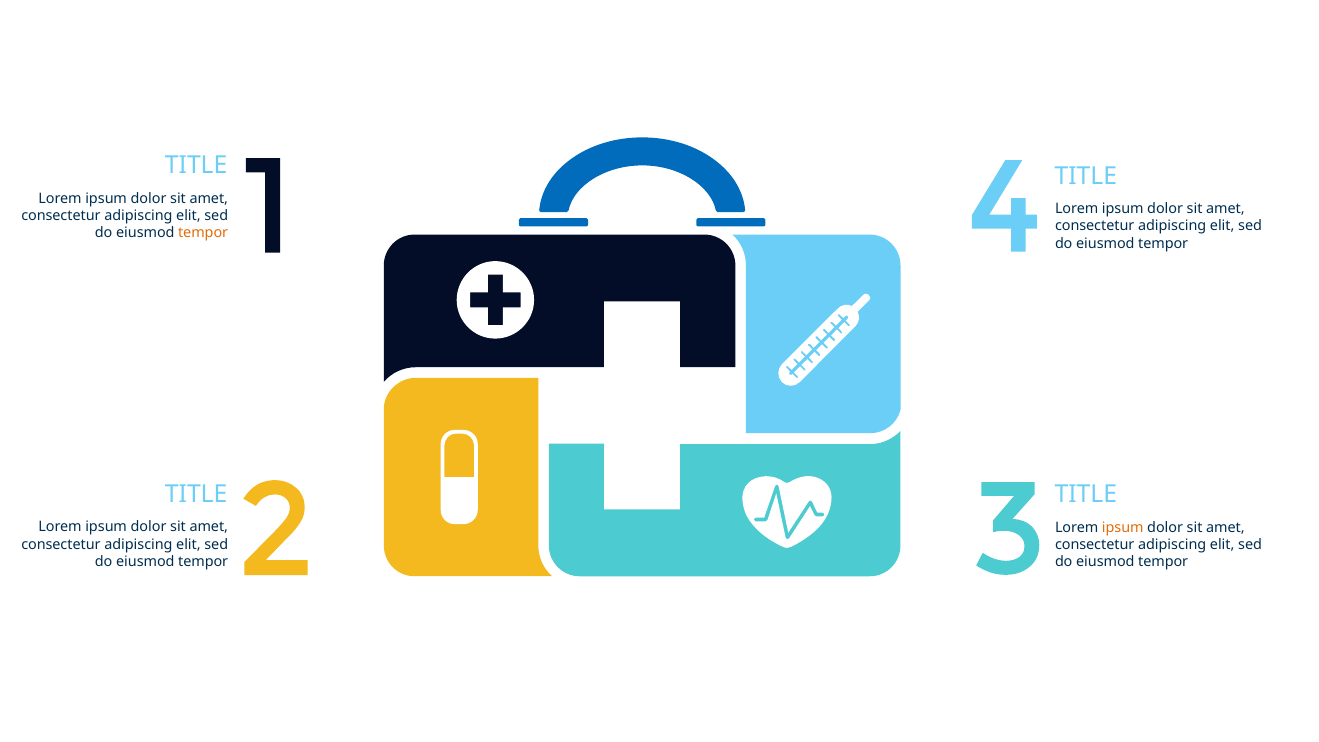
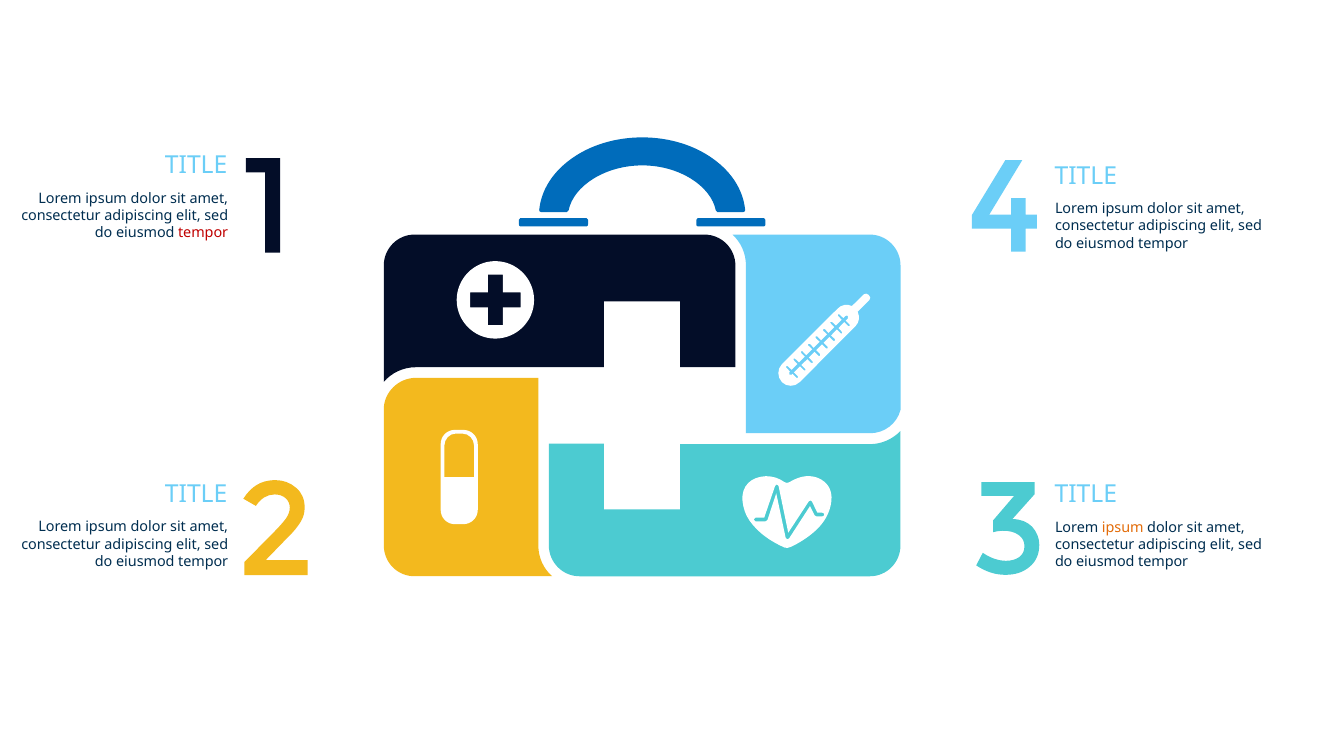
tempor at (203, 233) colour: orange -> red
